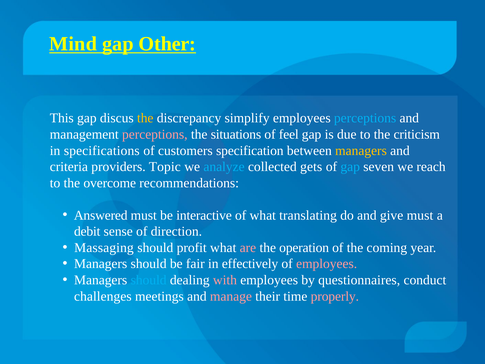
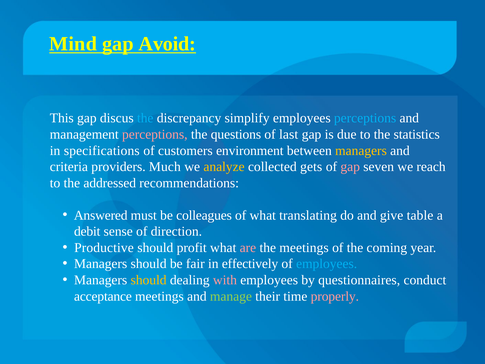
Other: Other -> Avoid
the at (145, 118) colour: yellow -> light blue
situations: situations -> questions
feel: feel -> last
criticism: criticism -> statistics
specification: specification -> environment
Topic: Topic -> Much
analyze colour: light blue -> yellow
gap at (350, 167) colour: light blue -> pink
overcome: overcome -> addressed
interactive: interactive -> colleagues
give must: must -> table
Massaging: Massaging -> Productive
the operation: operation -> meetings
employees at (327, 264) colour: pink -> light blue
should at (149, 280) colour: light blue -> yellow
challenges: challenges -> acceptance
manage colour: pink -> light green
